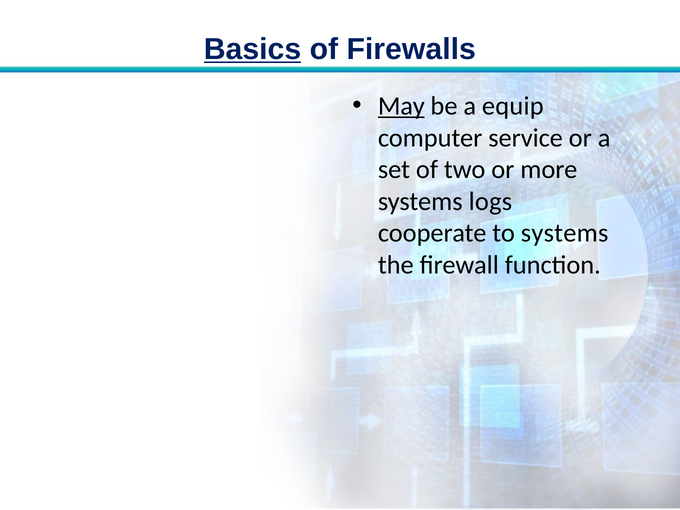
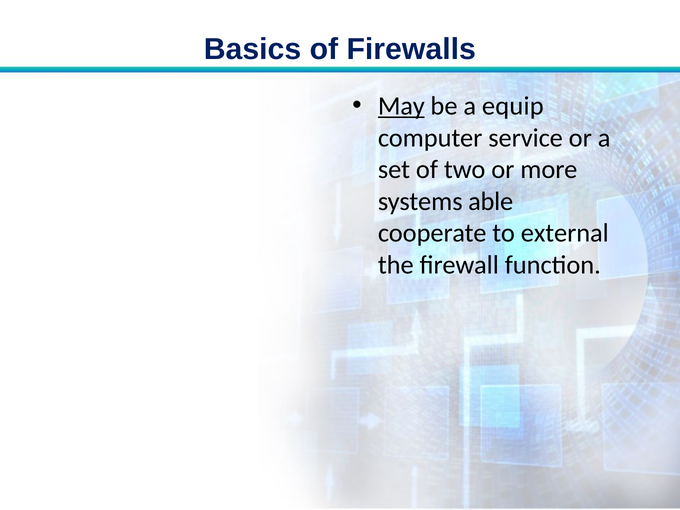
Basics underline: present -> none
logs: logs -> able
to systems: systems -> external
